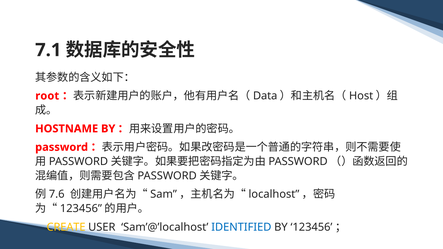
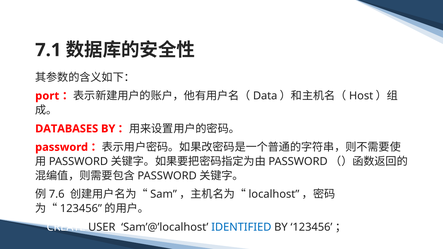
root: root -> port
HOSTNAME: HOSTNAME -> DATABASES
CREATE colour: yellow -> white
